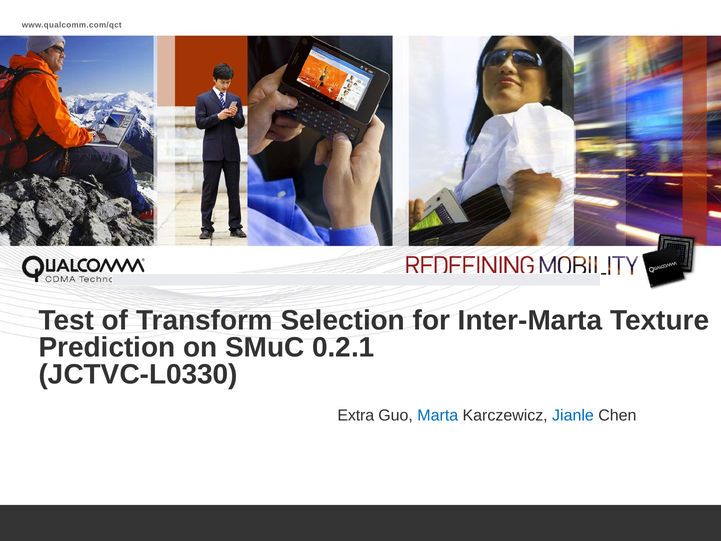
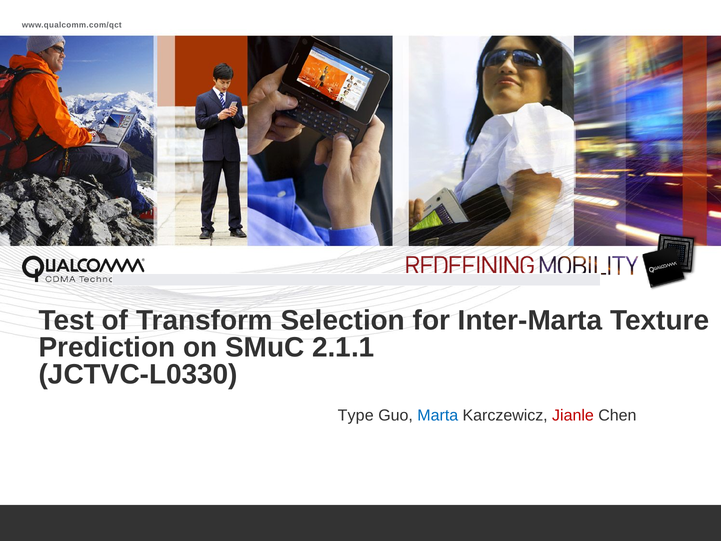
0.2.1: 0.2.1 -> 2.1.1
Extra: Extra -> Type
Jianle colour: blue -> red
